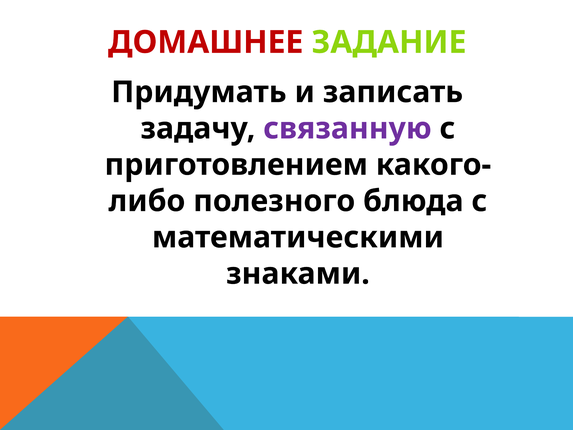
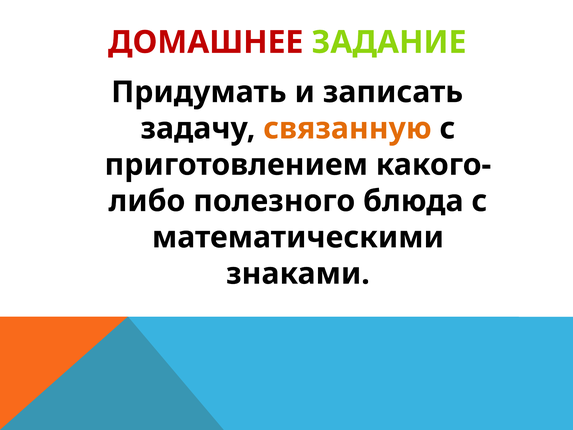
связанную colour: purple -> orange
